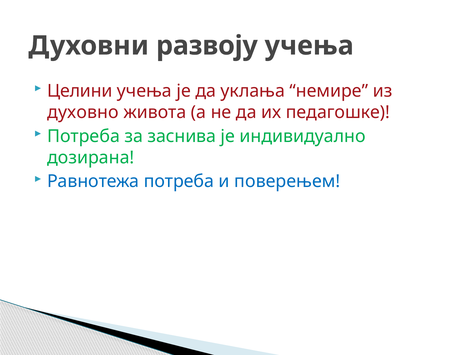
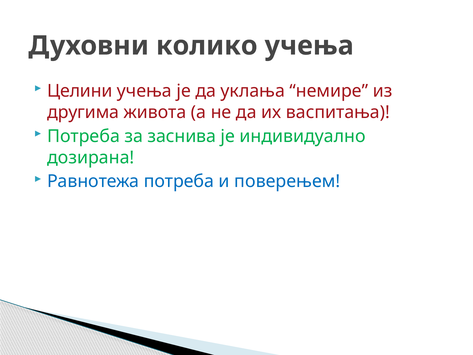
развоју: развоју -> колико
духовно: духовно -> другима
педагошке: педагошке -> васпитања
